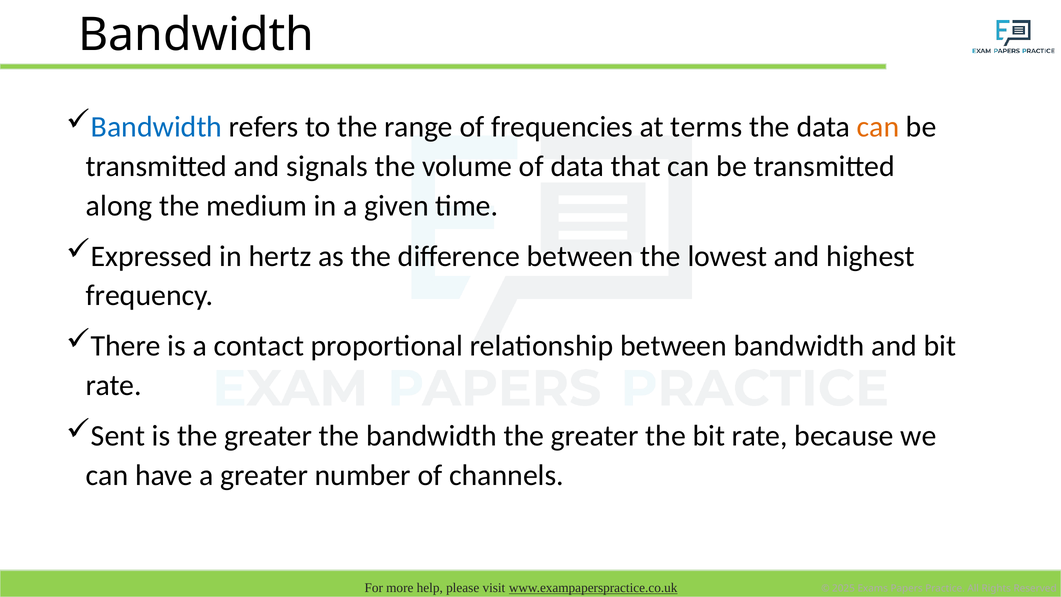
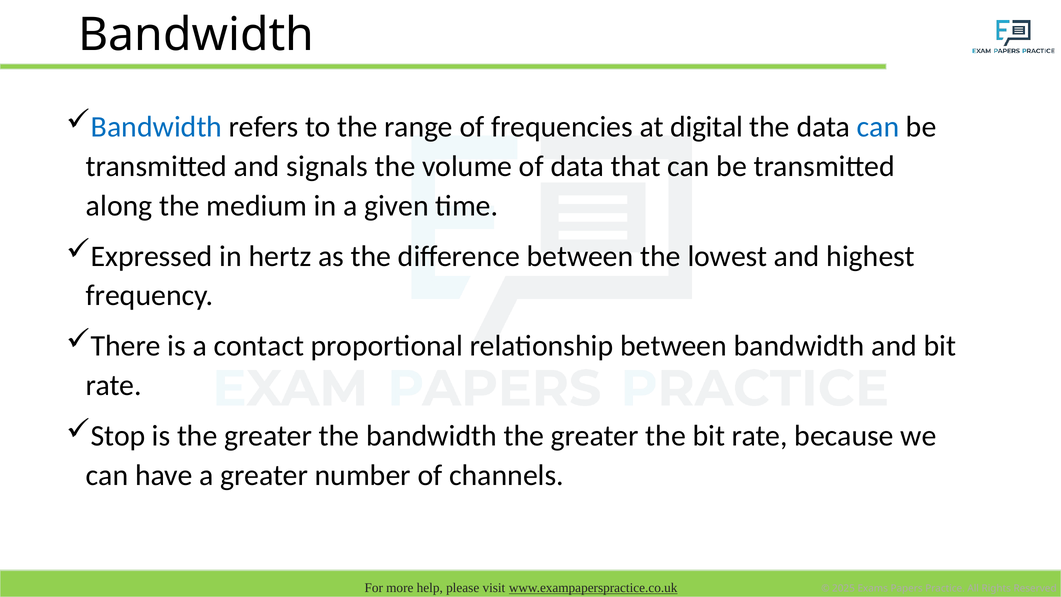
terms: terms -> digital
can at (878, 127) colour: orange -> blue
Sent: Sent -> Stop
